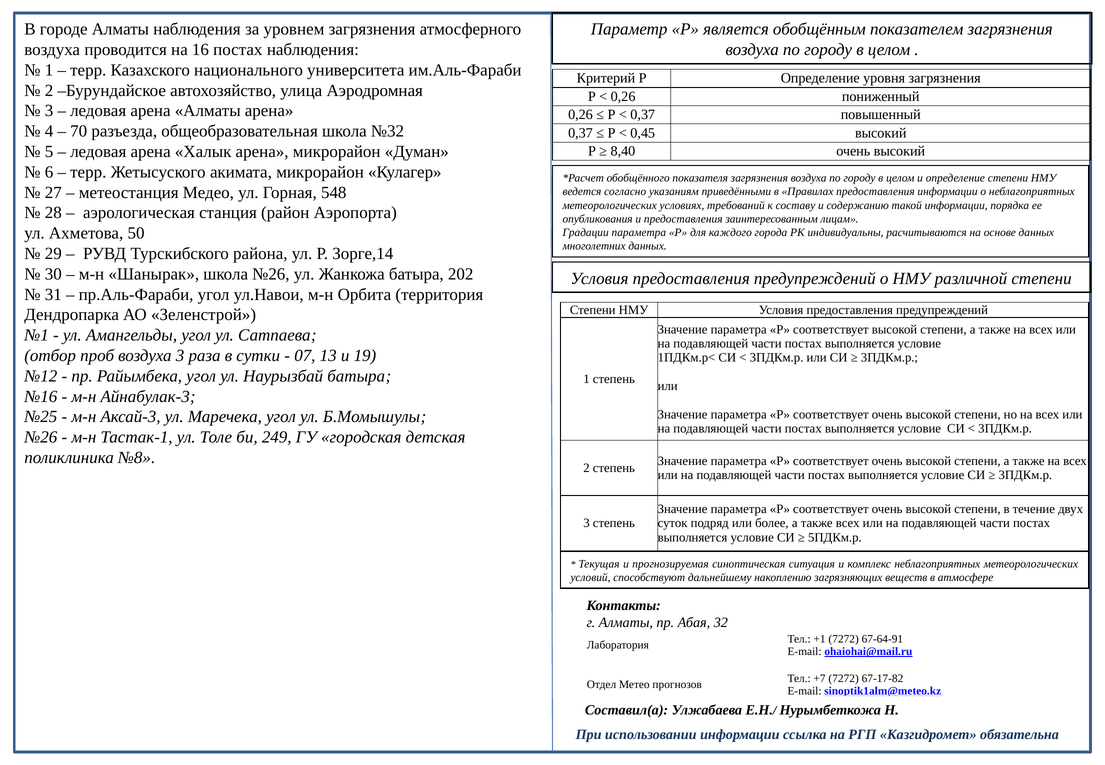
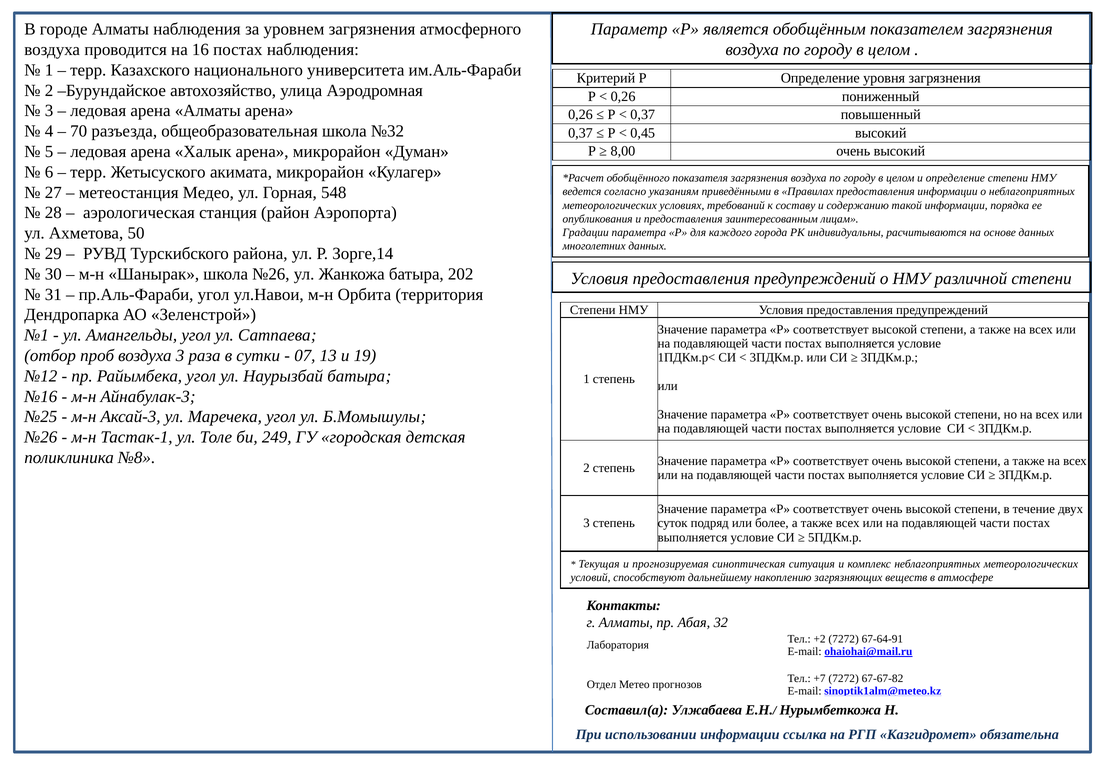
8,40: 8,40 -> 8,00
+1: +1 -> +2
67-17-82: 67-17-82 -> 67-67-82
